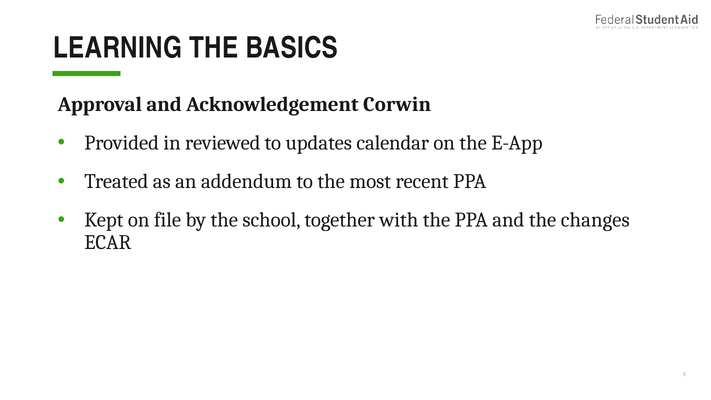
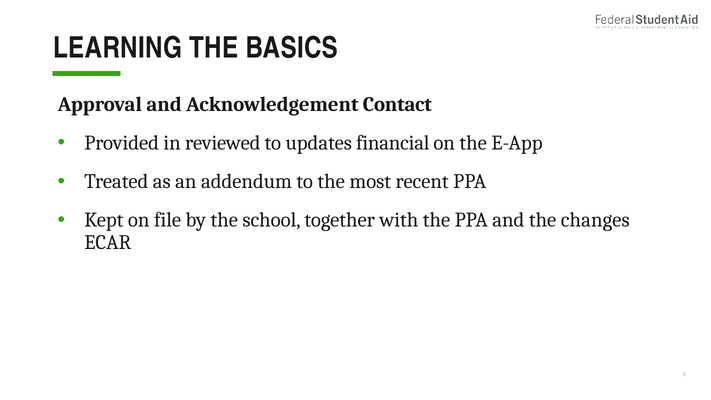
Corwin: Corwin -> Contact
calendar: calendar -> financial
